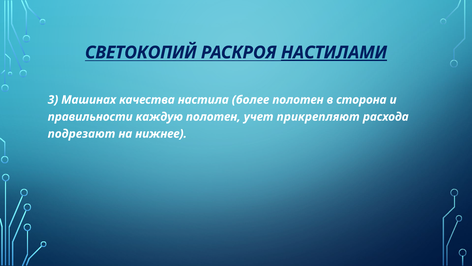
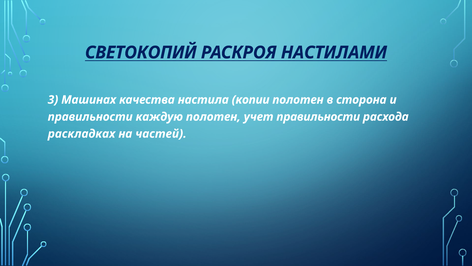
НАСТИЛАМИ underline: present -> none
более: более -> копии
учет прикрепляют: прикрепляют -> правильности
подрезают: подрезают -> раскладках
нижнее: нижнее -> частей
